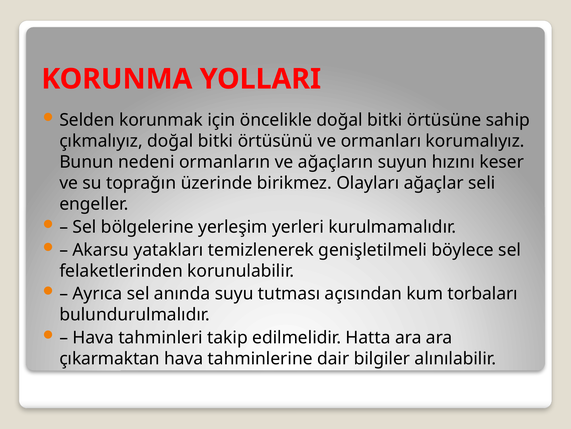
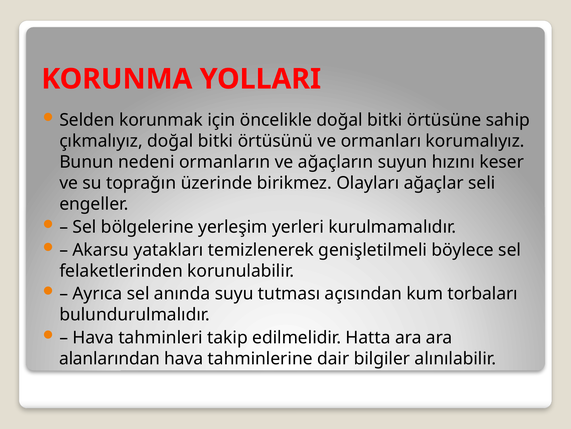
çıkarmaktan: çıkarmaktan -> alanlarından
